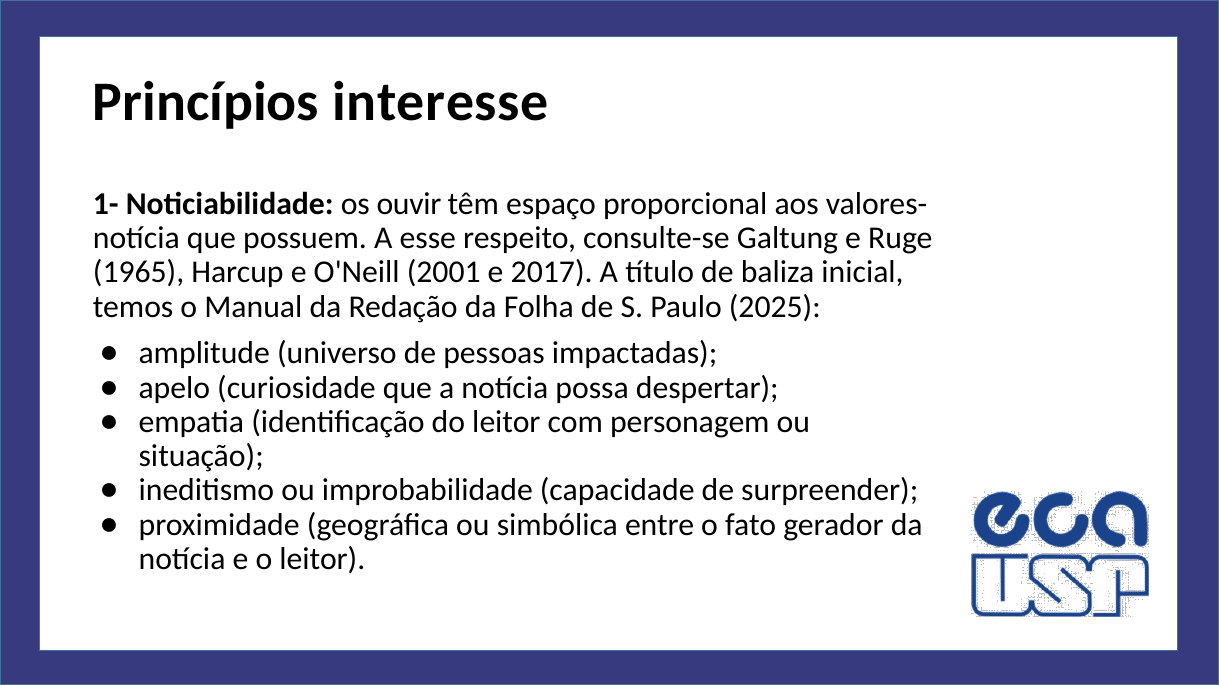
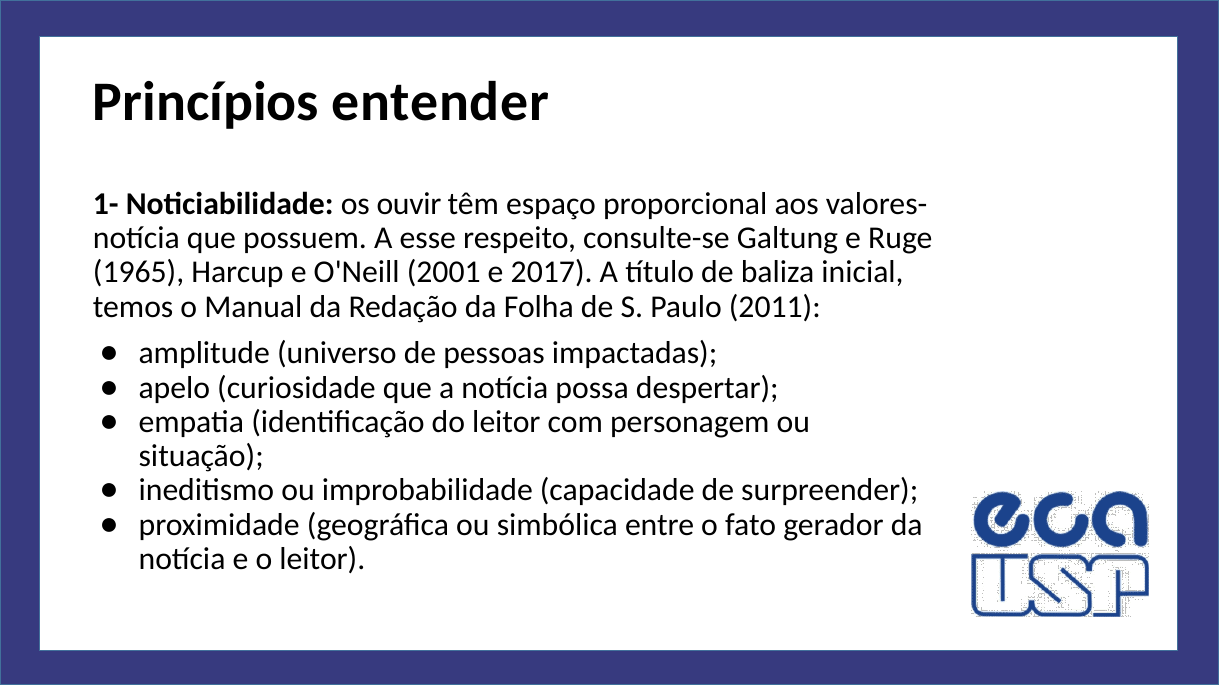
interesse: interesse -> entender
2025: 2025 -> 2011
